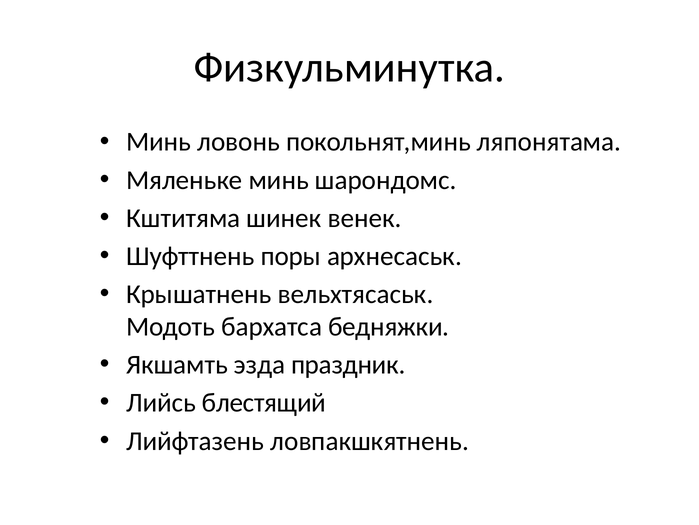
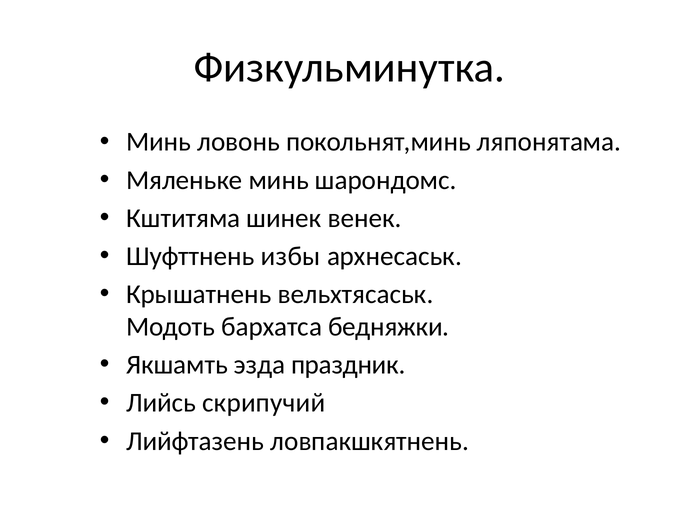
поры: поры -> избы
блестящий: блестящий -> скрипучий
